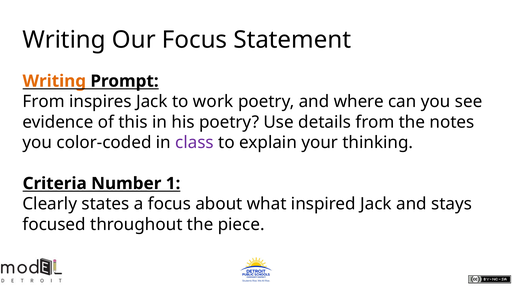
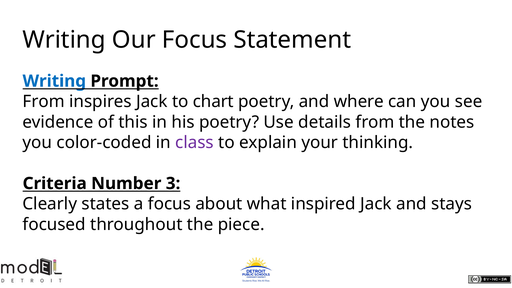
Writing at (54, 81) colour: orange -> blue
work: work -> chart
1: 1 -> 3
